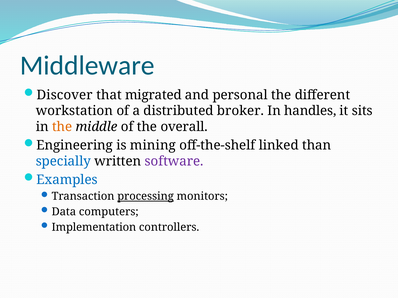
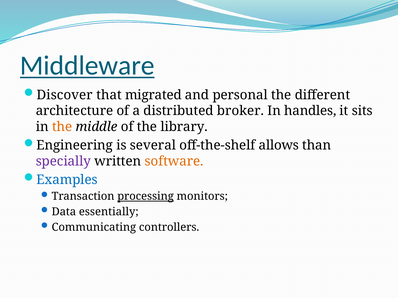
Middleware underline: none -> present
workstation: workstation -> architecture
overall: overall -> library
mining: mining -> several
linked: linked -> allows
specially colour: blue -> purple
software colour: purple -> orange
computers: computers -> essentially
Implementation: Implementation -> Communicating
